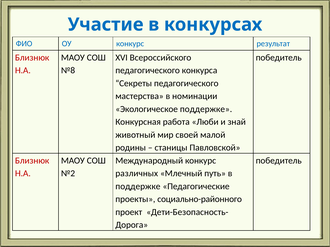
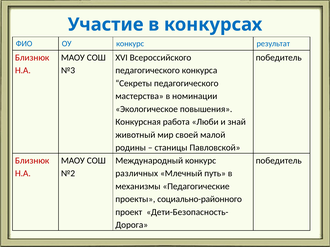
№8: №8 -> №3
Экологическое поддержке: поддержке -> повышения
поддержке at (138, 187): поддержке -> механизмы
